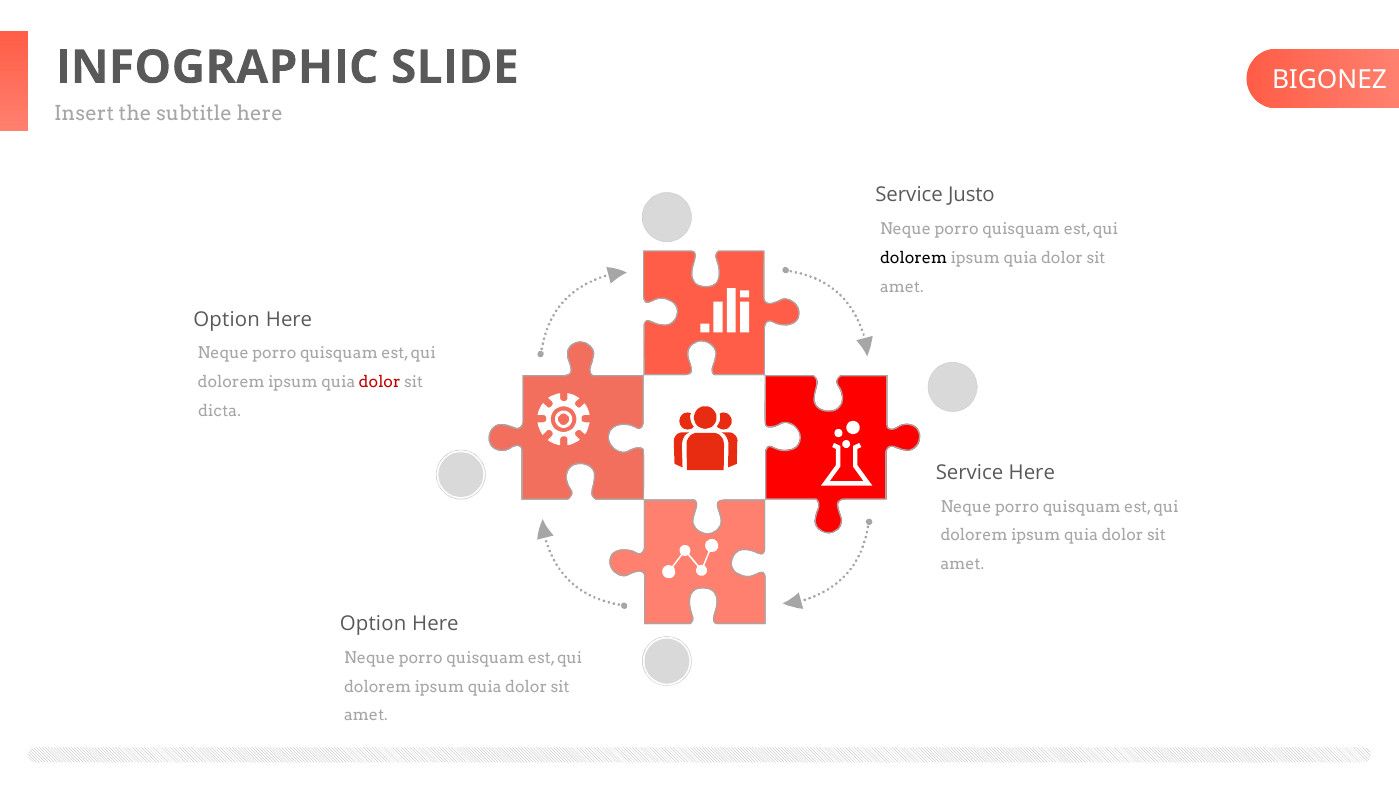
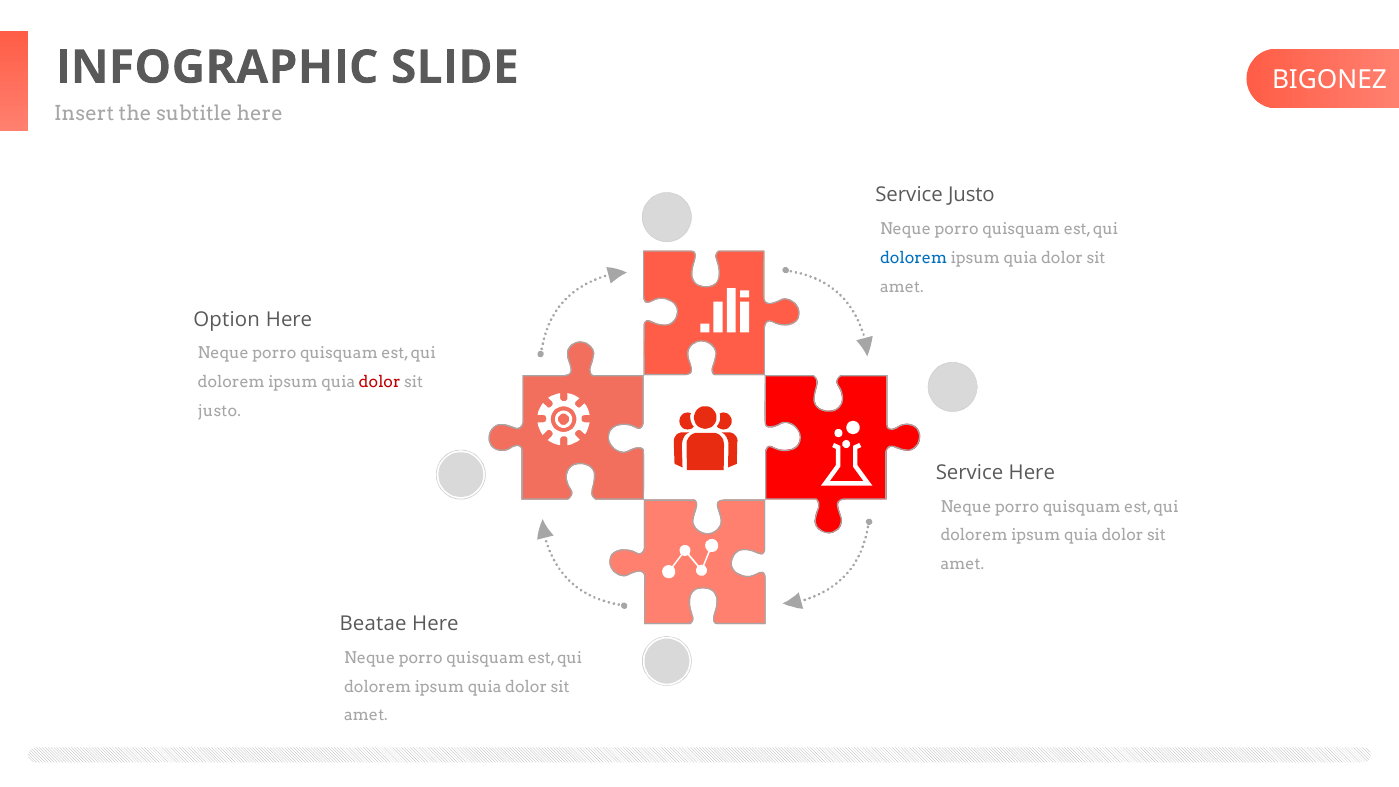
dolorem at (914, 258) colour: black -> blue
dicta at (219, 411): dicta -> justo
Option at (373, 624): Option -> Beatae
